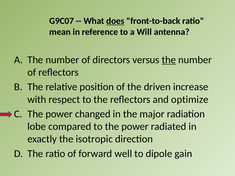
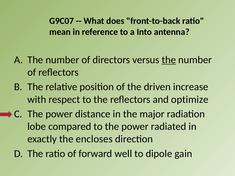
does underline: present -> none
Will: Will -> Into
changed: changed -> distance
isotropic: isotropic -> encloses
